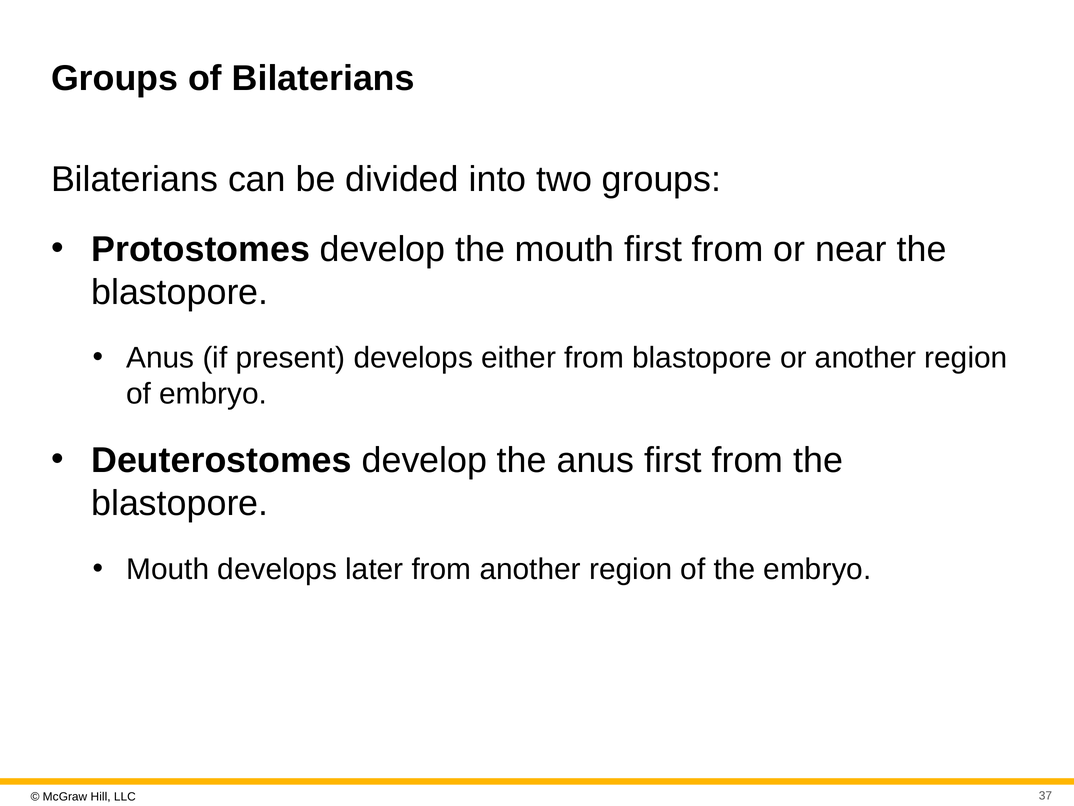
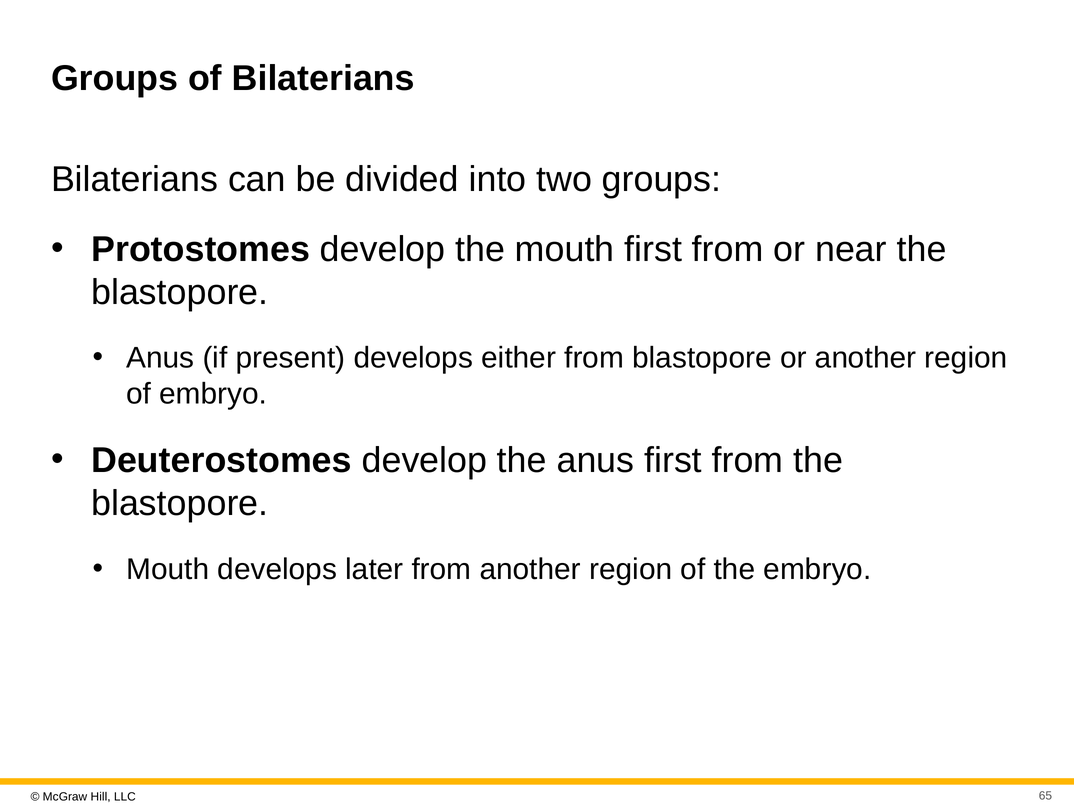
37: 37 -> 65
